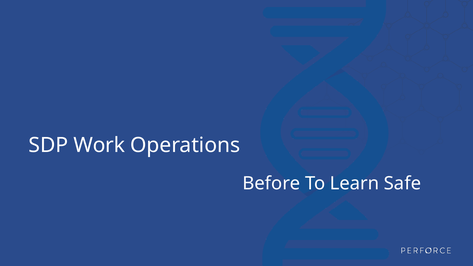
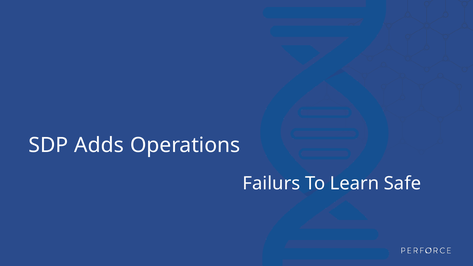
Work: Work -> Adds
Before: Before -> Failurs
